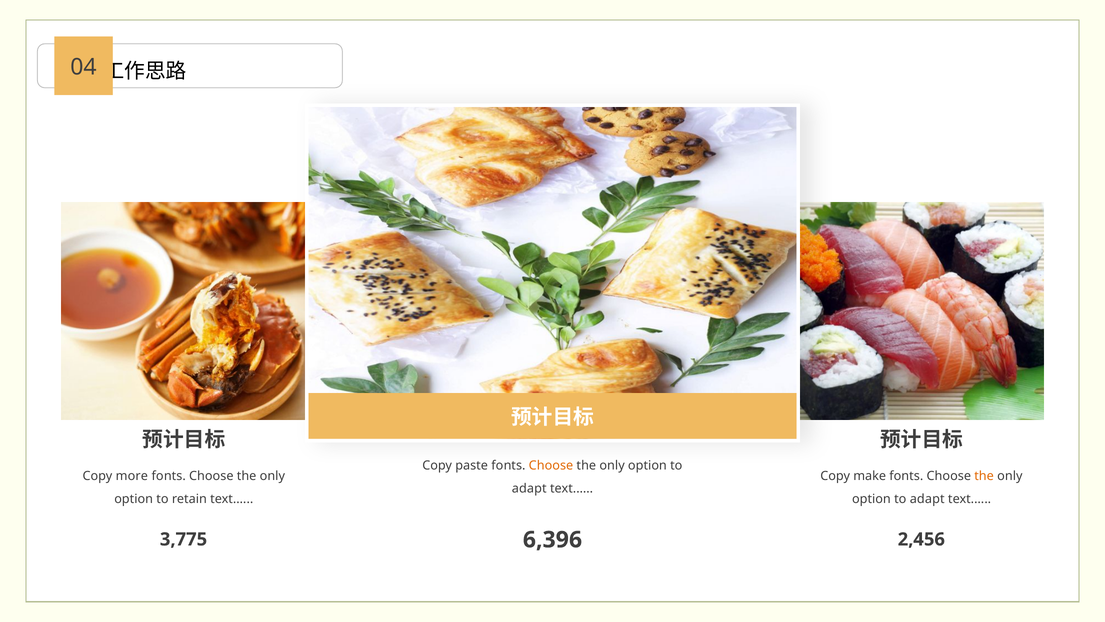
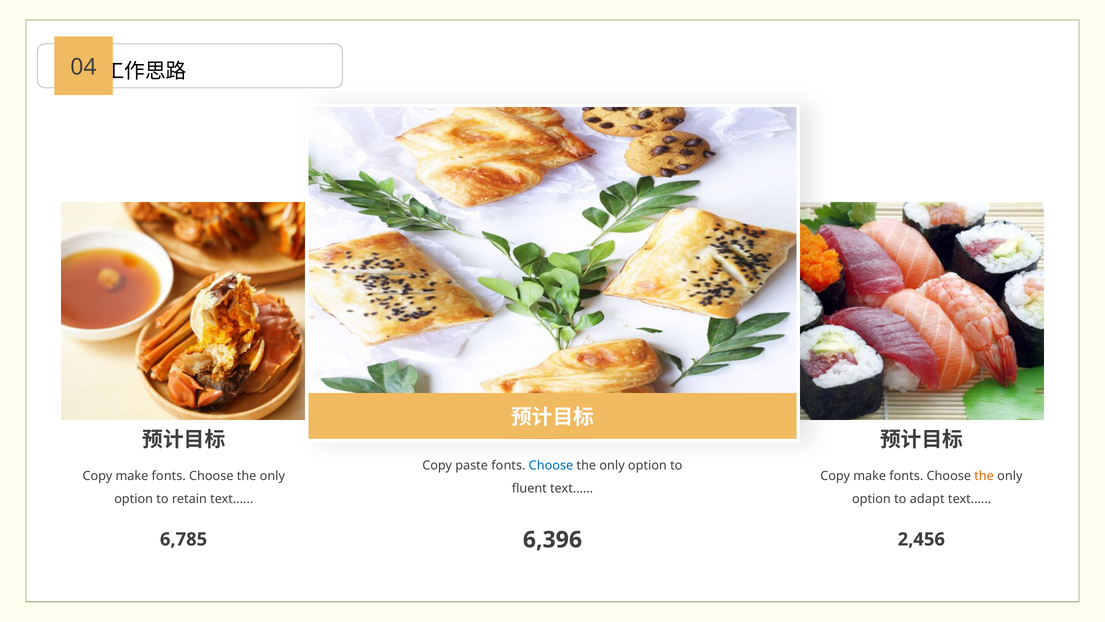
Choose at (551, 465) colour: orange -> blue
more at (132, 476): more -> make
adapt at (529, 488): adapt -> fluent
3,775: 3,775 -> 6,785
